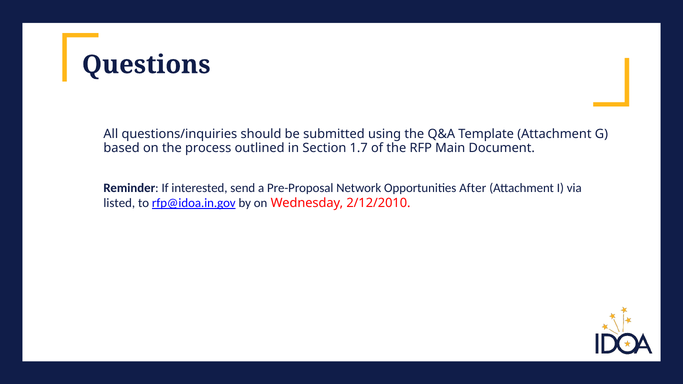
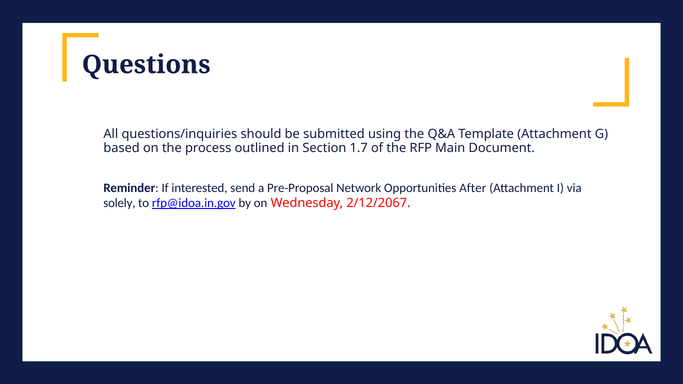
listed: listed -> solely
2/12/2010: 2/12/2010 -> 2/12/2067
